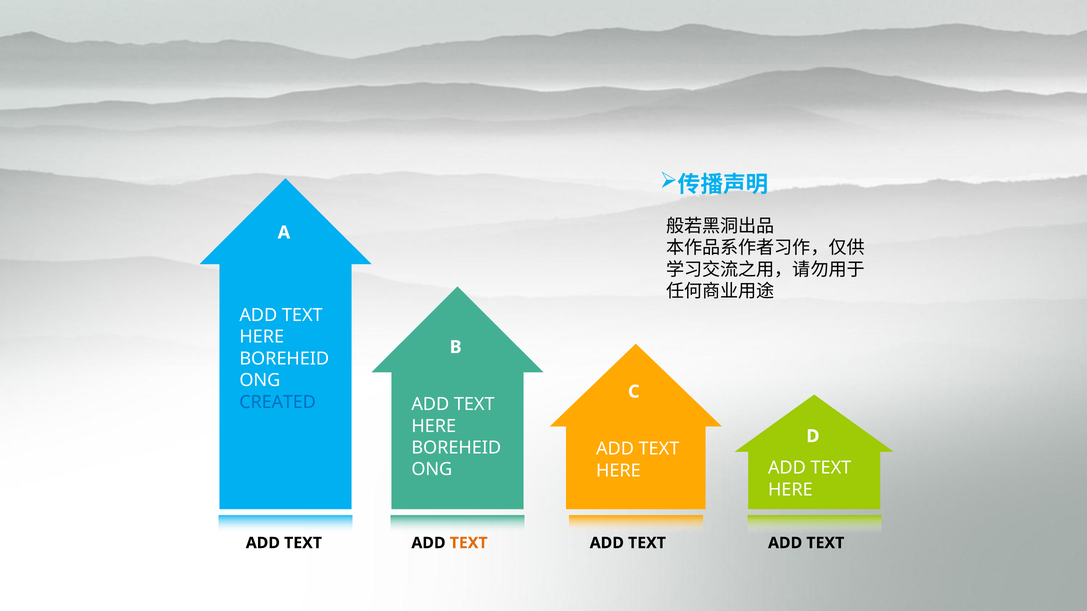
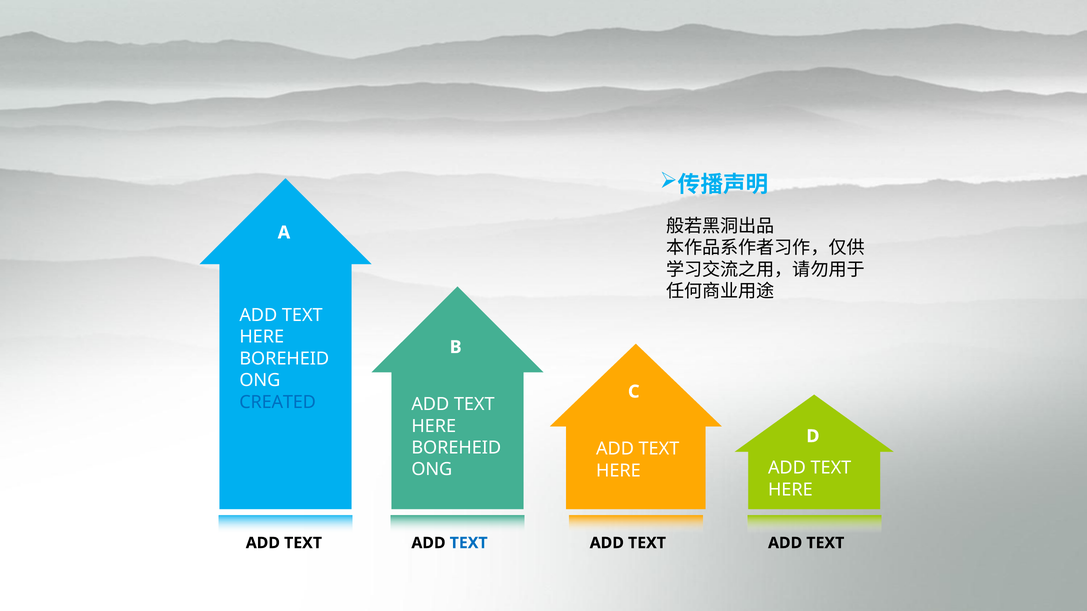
TEXT at (469, 543) colour: orange -> blue
